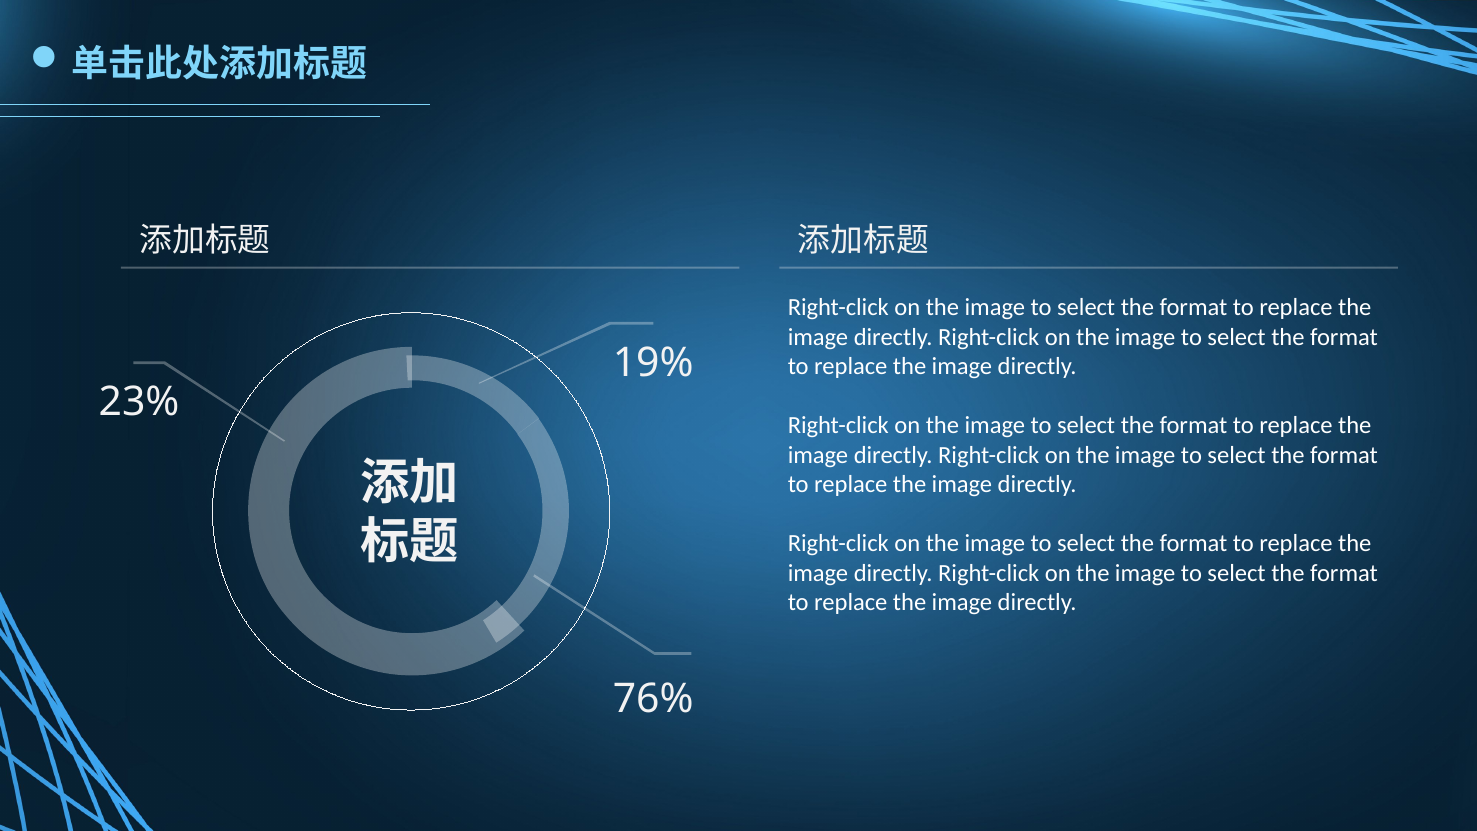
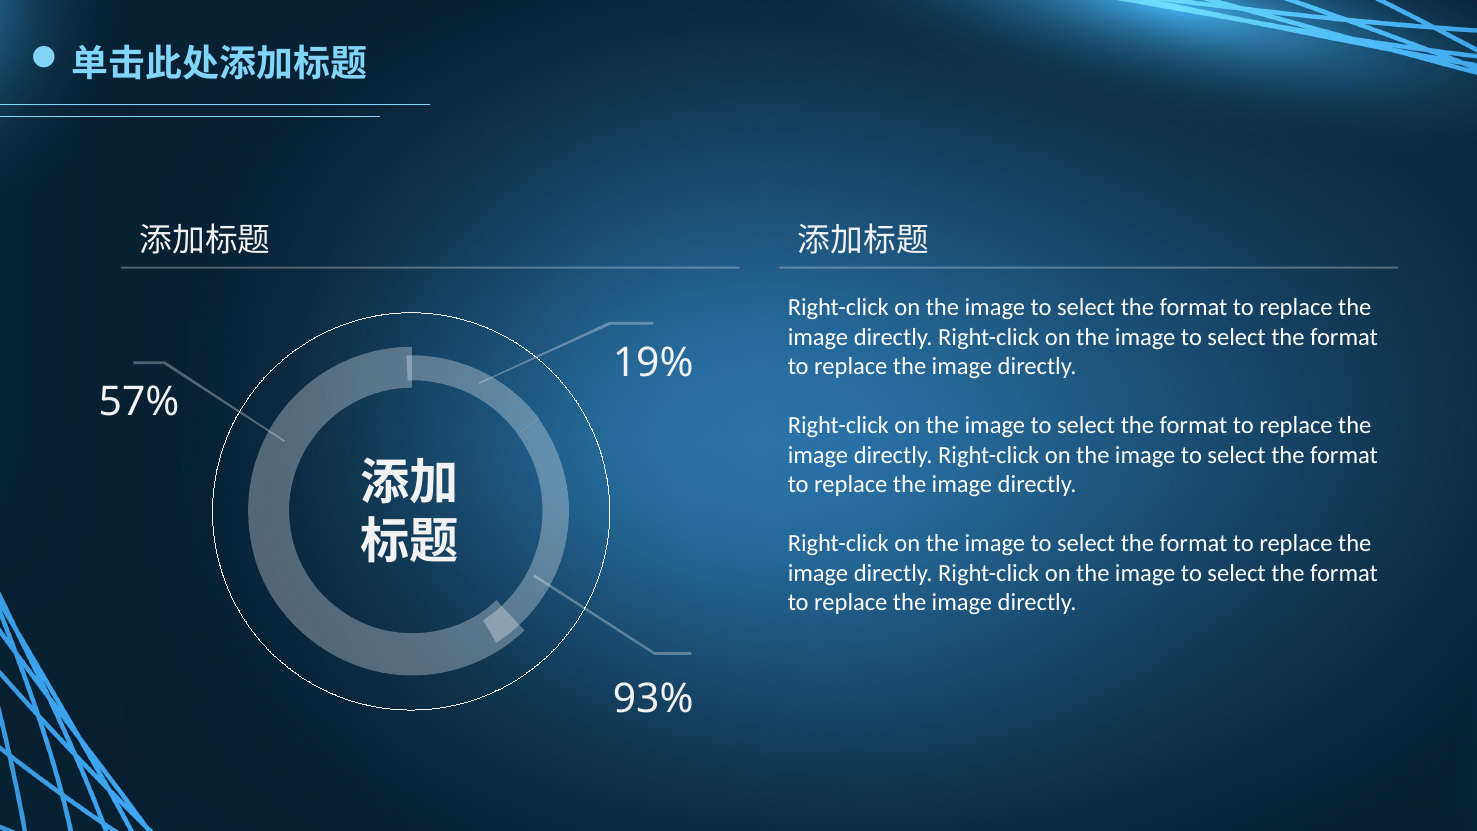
23%: 23% -> 57%
76%: 76% -> 93%
